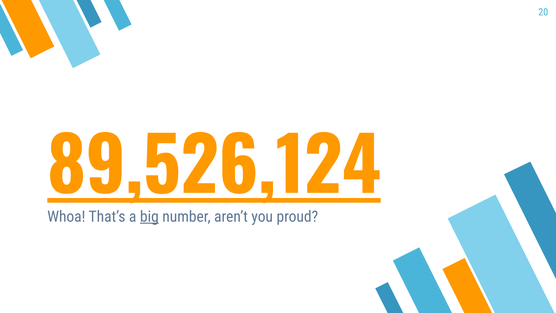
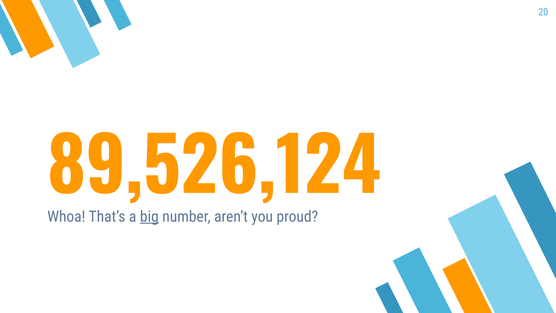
89,526,124 underline: present -> none
